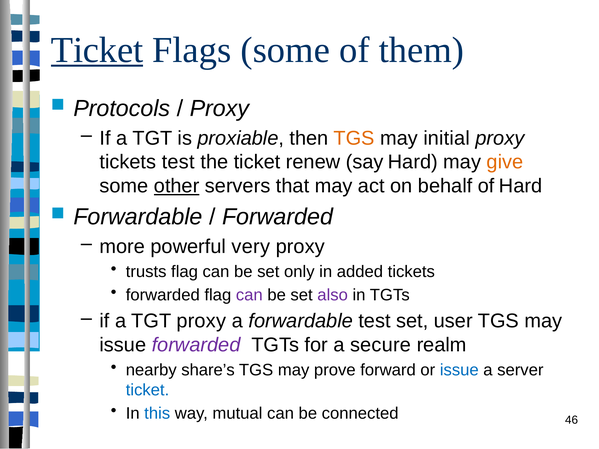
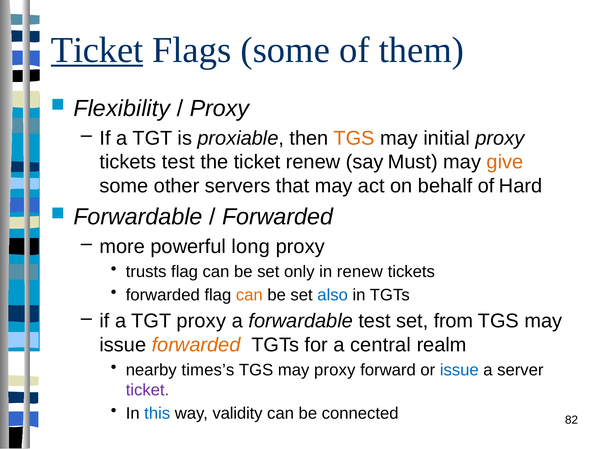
Protocols: Protocols -> Flexibility
say Hard: Hard -> Must
other underline: present -> none
very: very -> long
in added: added -> renew
can at (249, 295) colour: purple -> orange
also colour: purple -> blue
user: user -> from
forwarded at (196, 345) colour: purple -> orange
secure: secure -> central
share’s: share’s -> times’s
may prove: prove -> proxy
ticket at (148, 390) colour: blue -> purple
mutual: mutual -> validity
46: 46 -> 82
